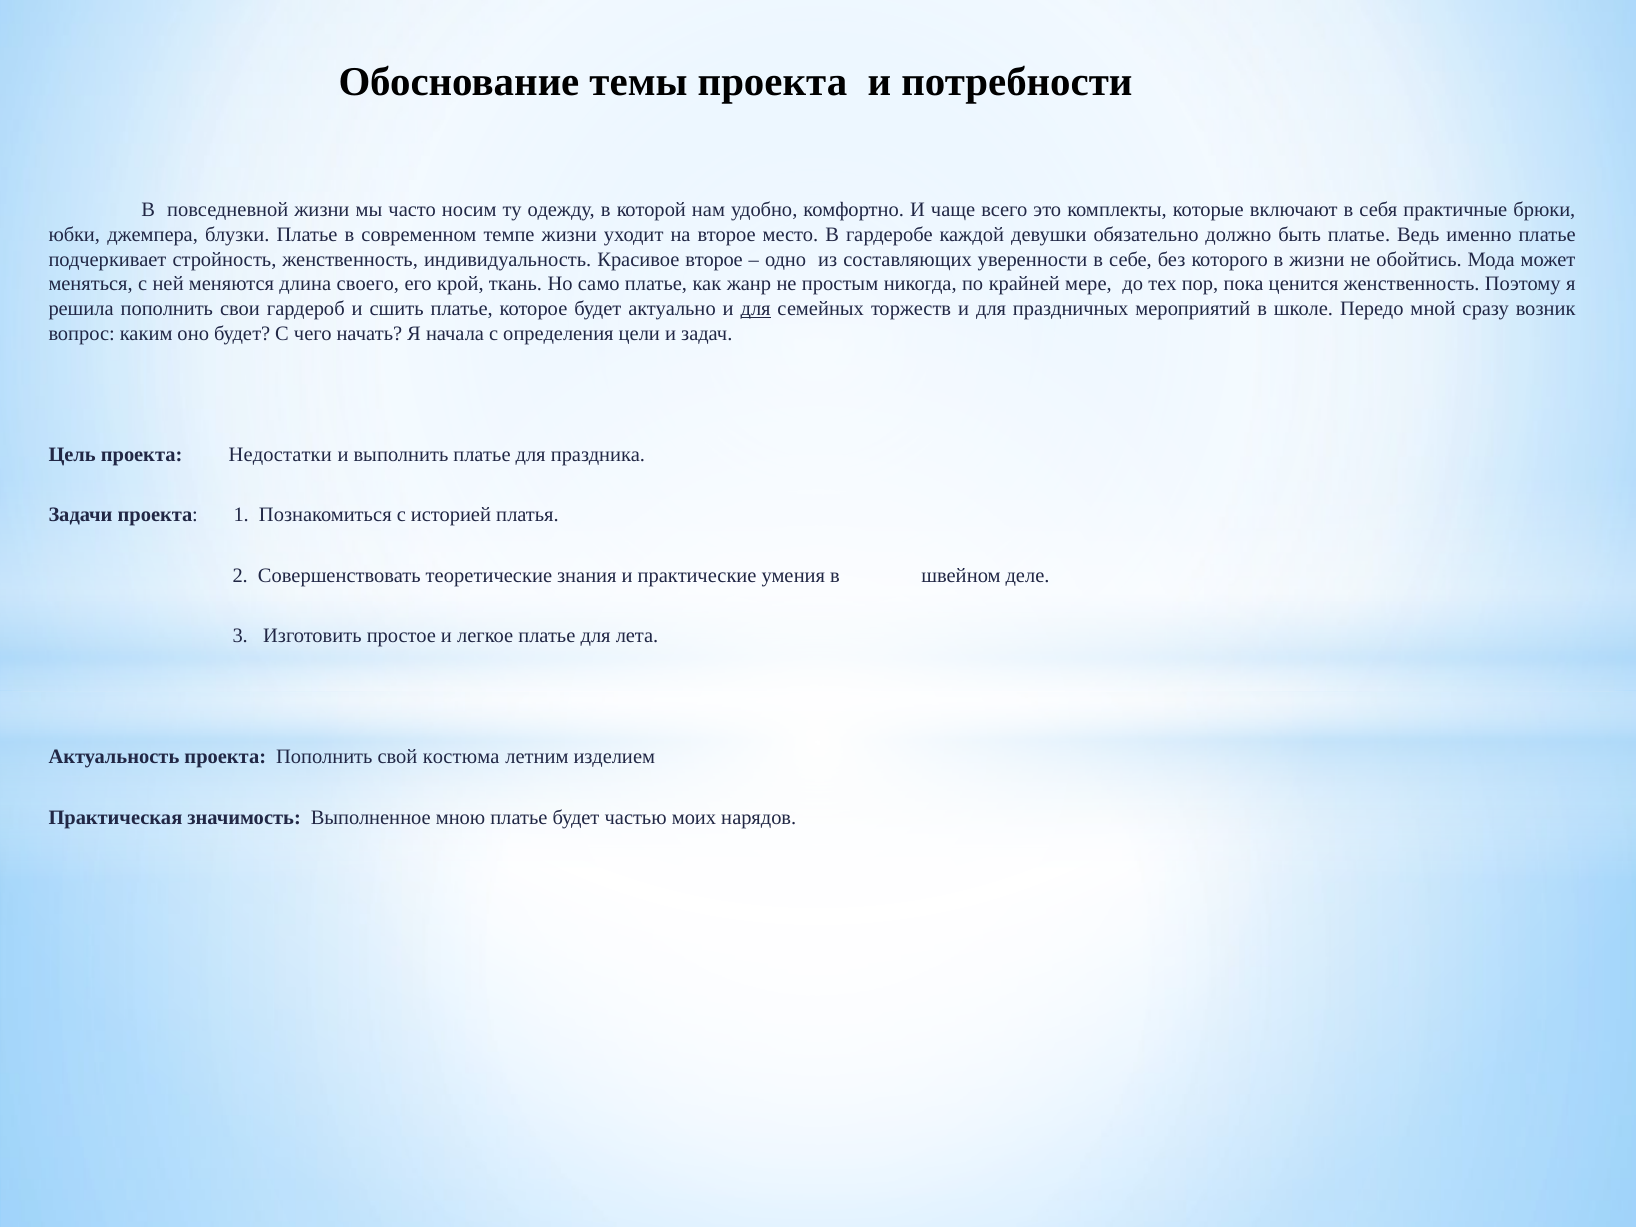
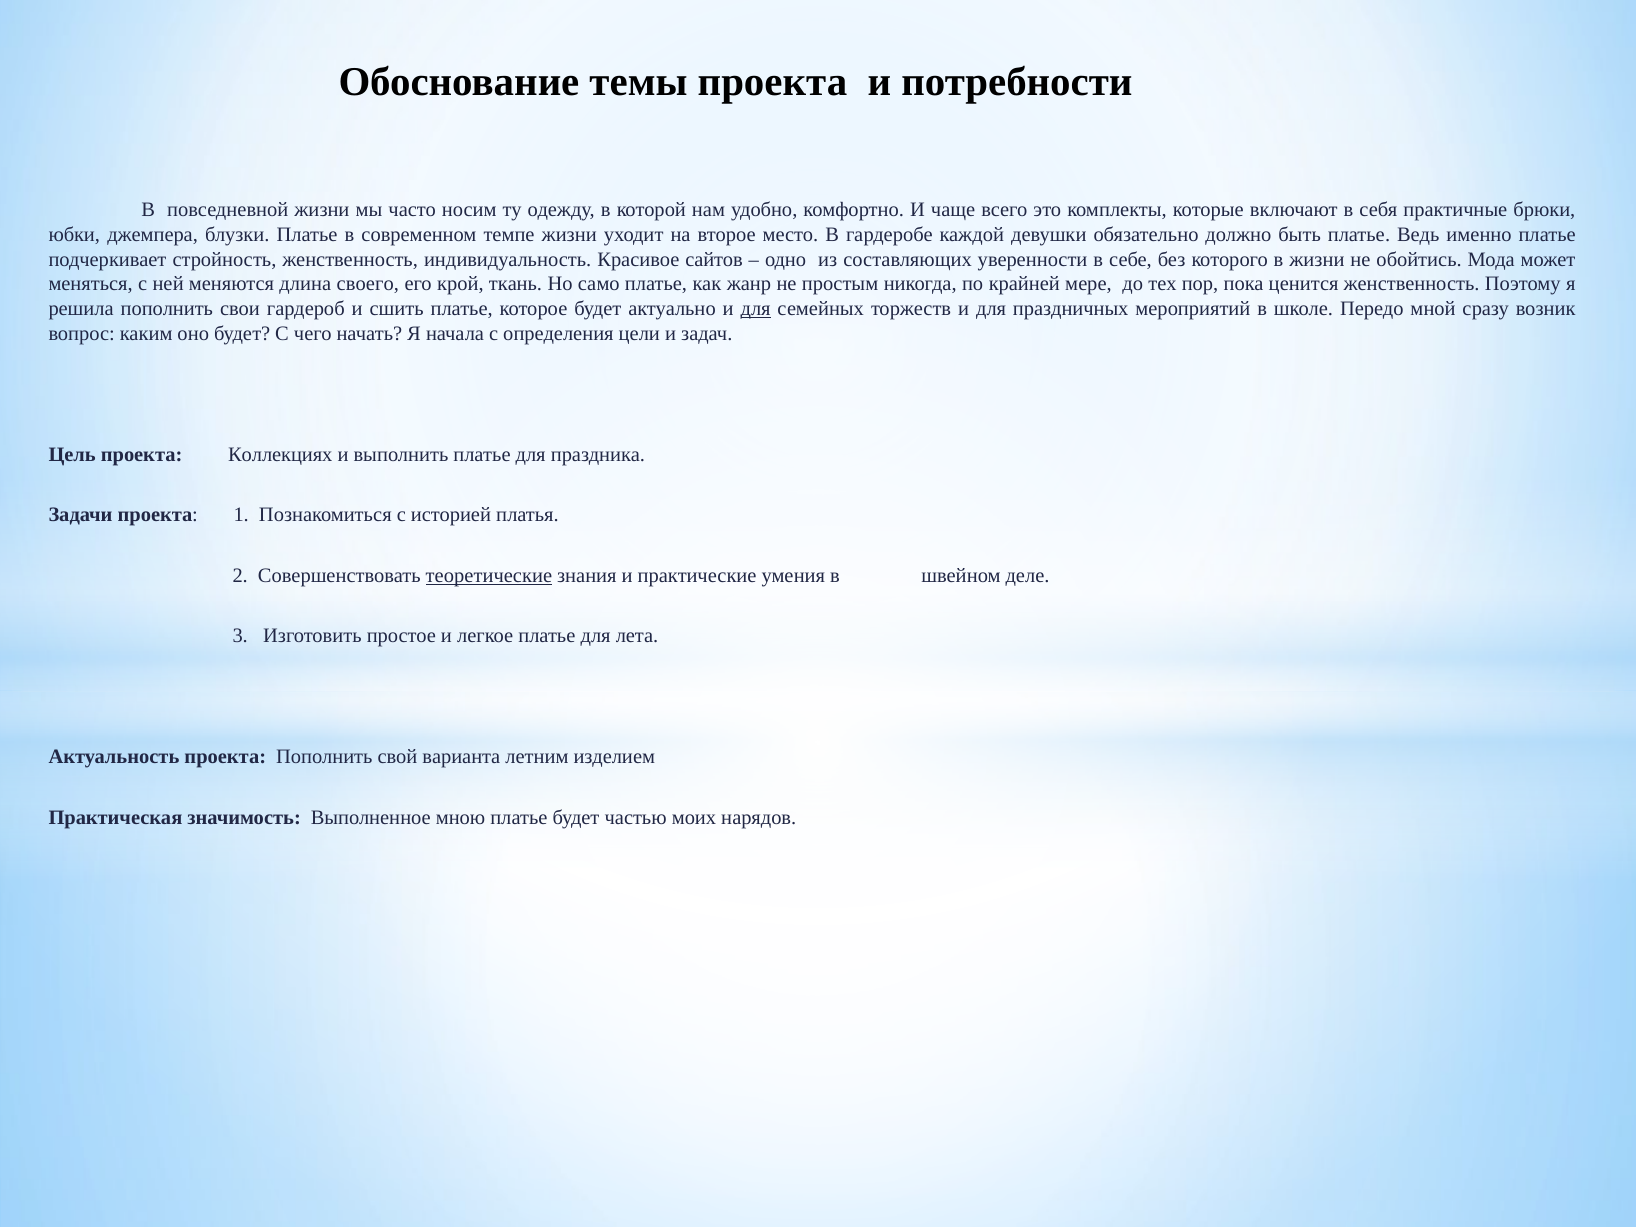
Красивое второе: второе -> сайтов
Недостатки: Недостатки -> Коллекциях
теоретические underline: none -> present
костюма: костюма -> варианта
